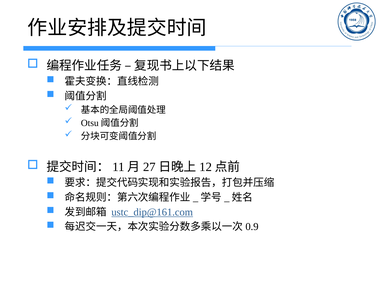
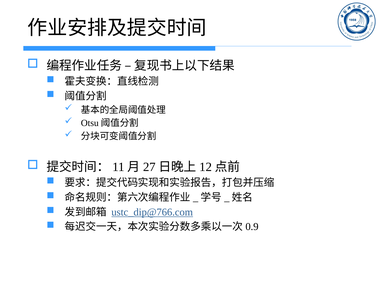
ustc_dip@161.com: ustc_dip@161.com -> ustc_dip@766.com
